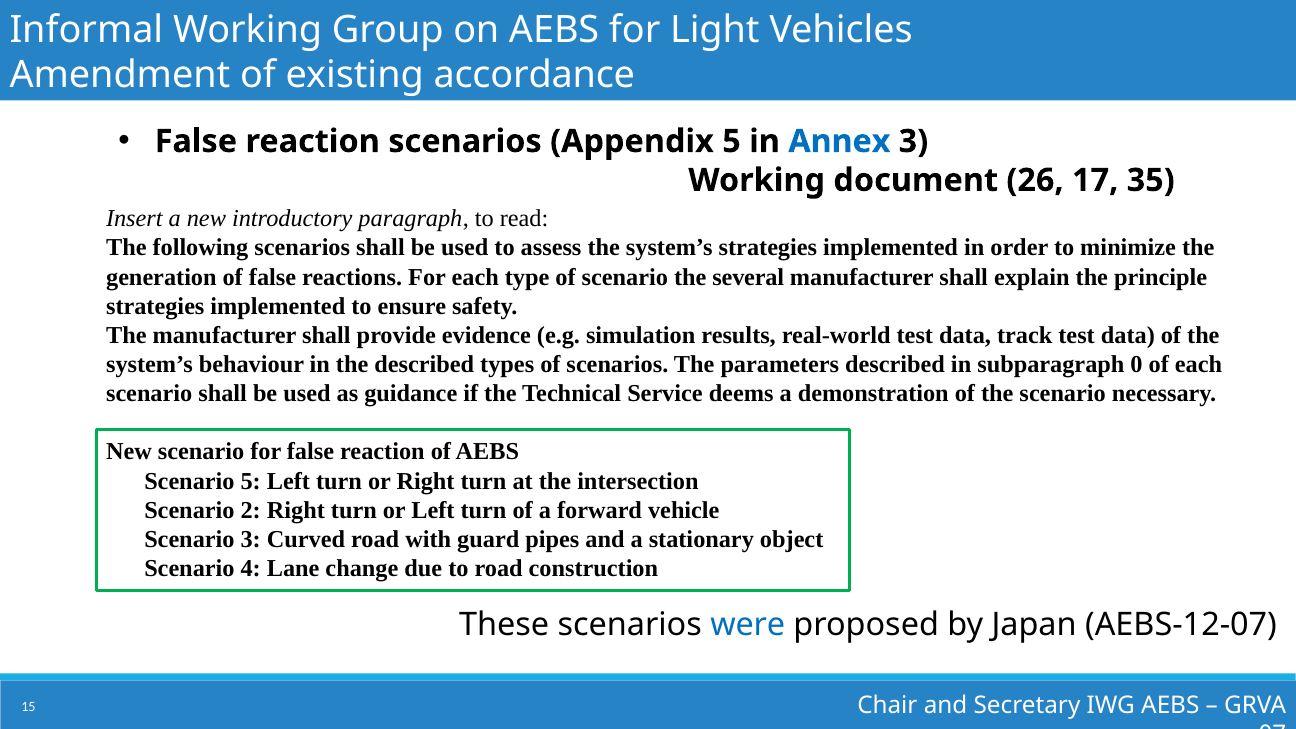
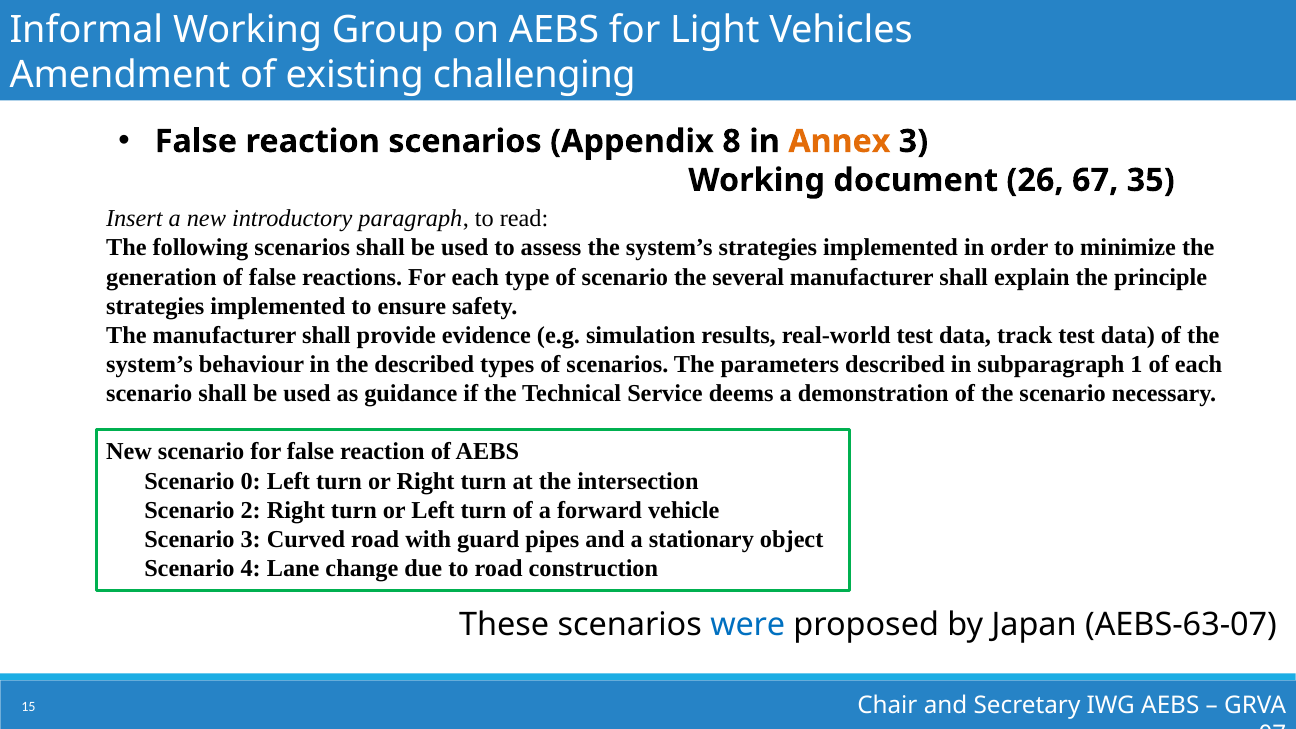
accordance: accordance -> challenging
Appendix 5: 5 -> 8
Annex colour: blue -> orange
17: 17 -> 67
0: 0 -> 1
Scenario 5: 5 -> 0
AEBS-12-07: AEBS-12-07 -> AEBS-63-07
